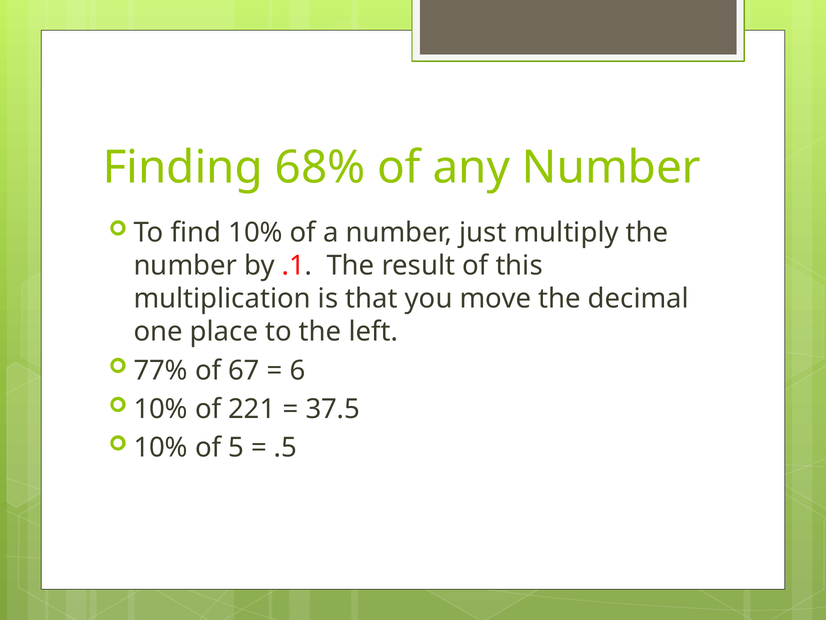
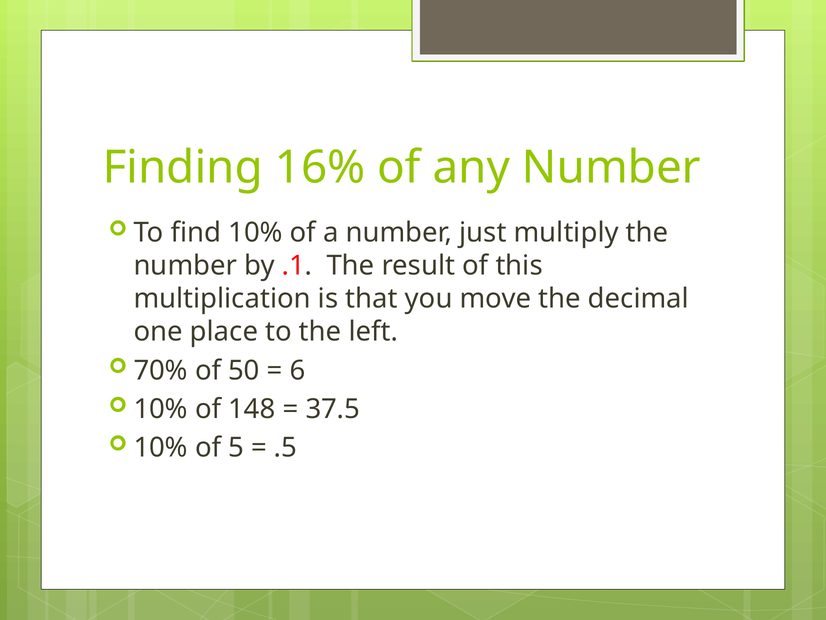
68%: 68% -> 16%
77%: 77% -> 70%
67: 67 -> 50
221: 221 -> 148
